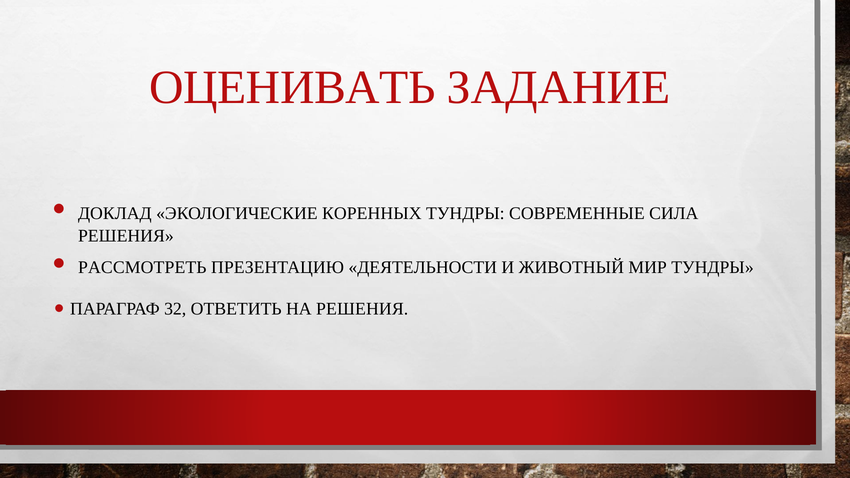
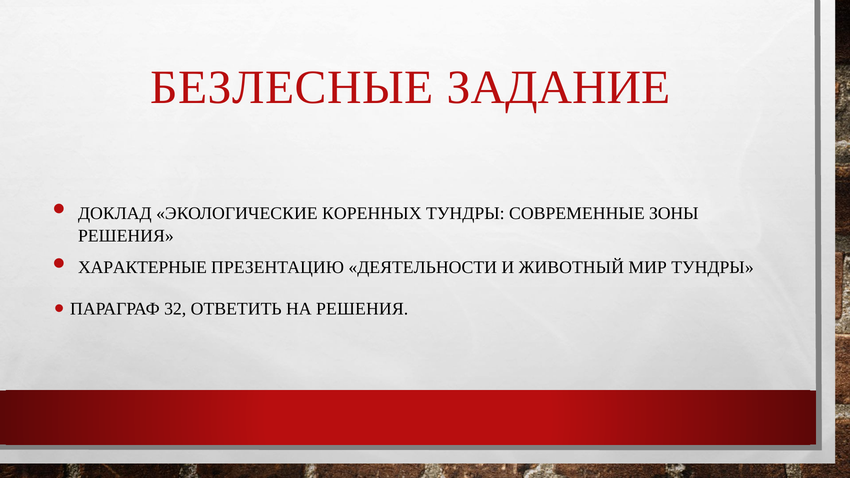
ОЦЕНИВАТЬ: ОЦЕНИВАТЬ -> БЕЗЛЕСНЫЕ
СИЛА: СИЛА -> ЗОНЫ
РАССМОТРЕТЬ: РАССМОТРЕТЬ -> ХАРАКТЕРНЫЕ
